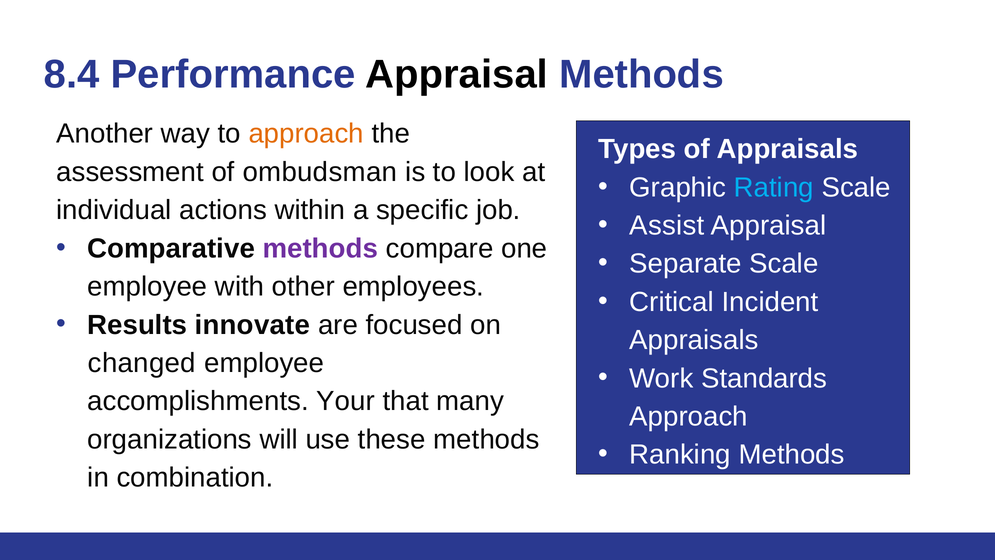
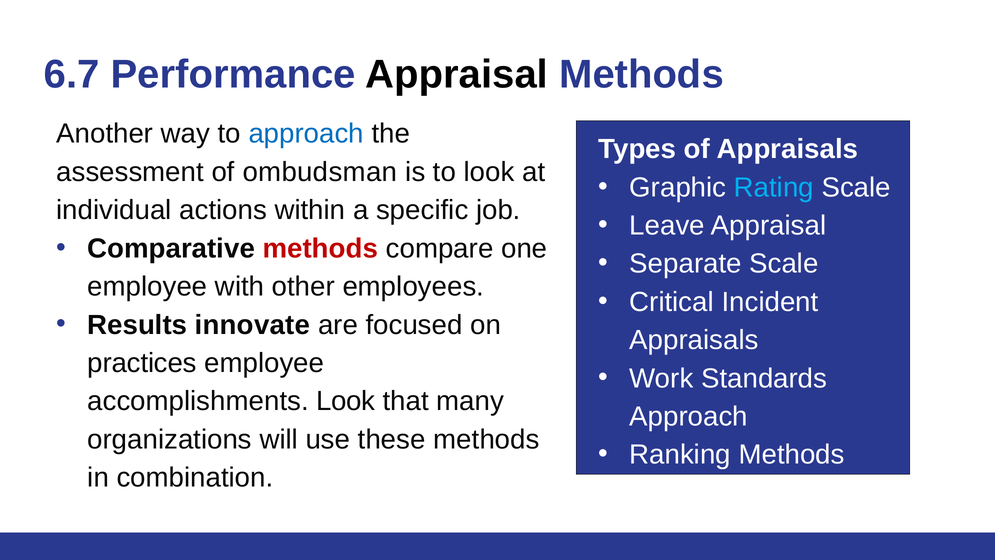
8.4: 8.4 -> 6.7
approach at (306, 134) colour: orange -> blue
Assist: Assist -> Leave
methods at (320, 248) colour: purple -> red
changed: changed -> practices
accomplishments Your: Your -> Look
